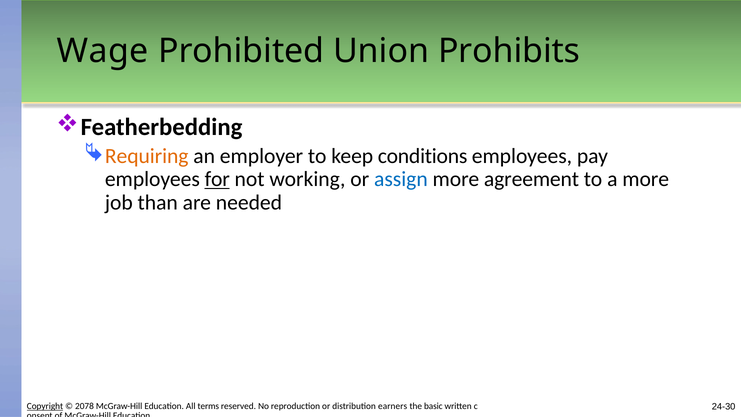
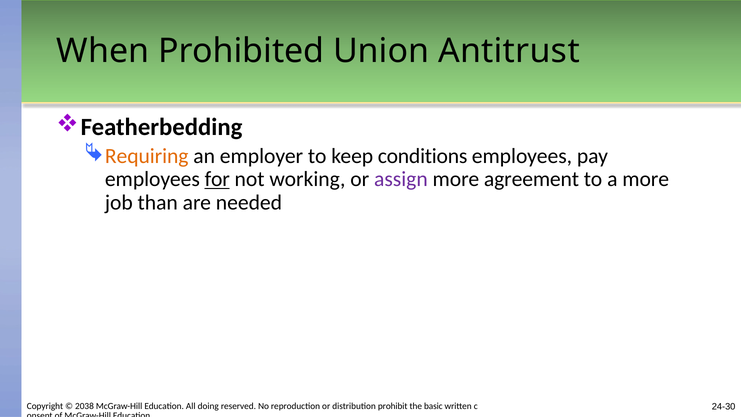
Wage: Wage -> When
Prohibits: Prohibits -> Antitrust
assign colour: blue -> purple
Copyright underline: present -> none
2078: 2078 -> 2038
terms: terms -> doing
earners: earners -> prohibit
